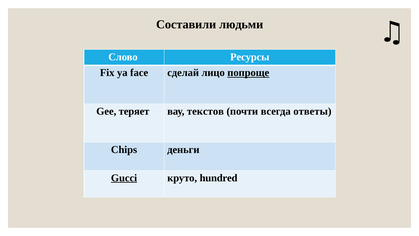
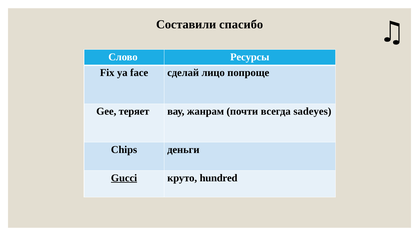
людьми: людьми -> спасибо
попроще underline: present -> none
текстов: текстов -> жанрам
ответы: ответы -> sadeyes
